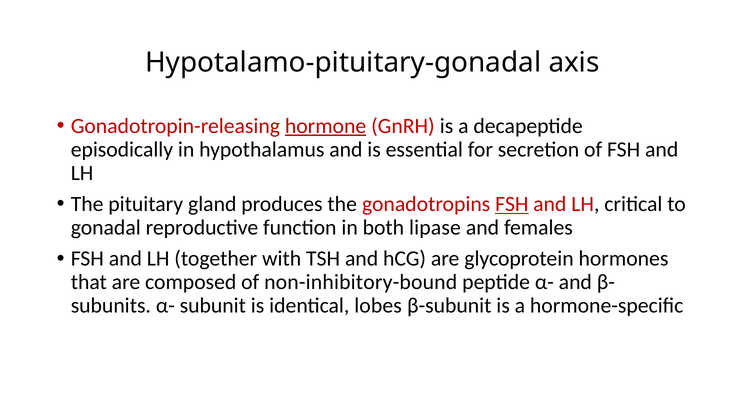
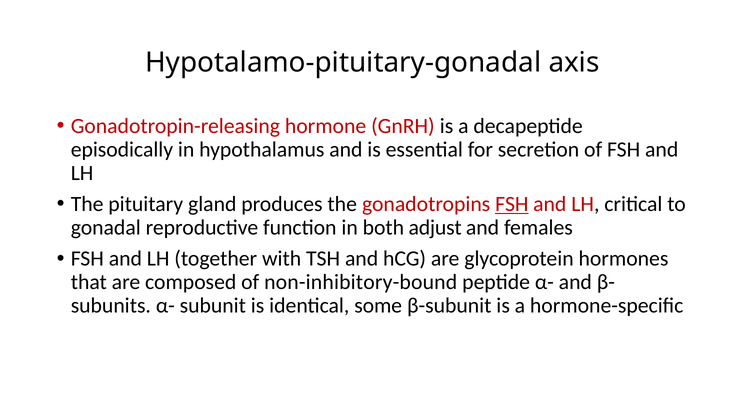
hormone underline: present -> none
lipase: lipase -> adjust
lobes: lobes -> some
